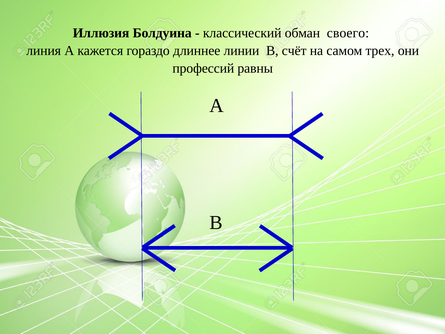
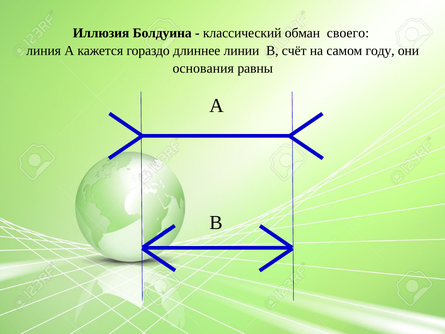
трех: трех -> году
профессий: профессий -> основания
